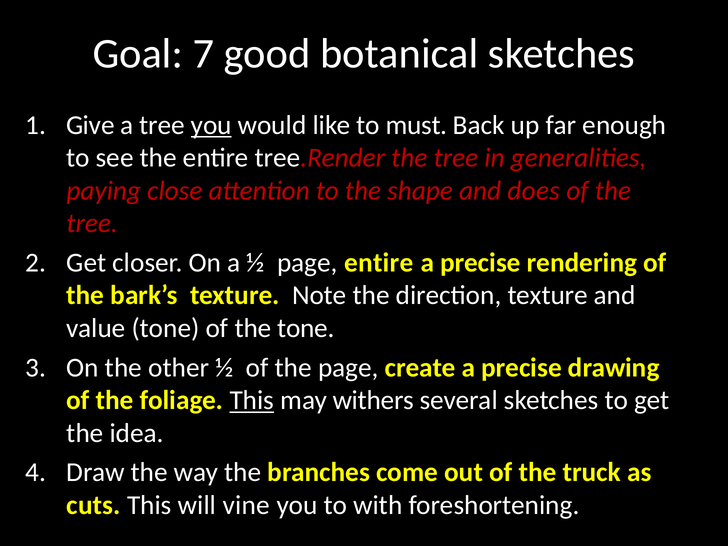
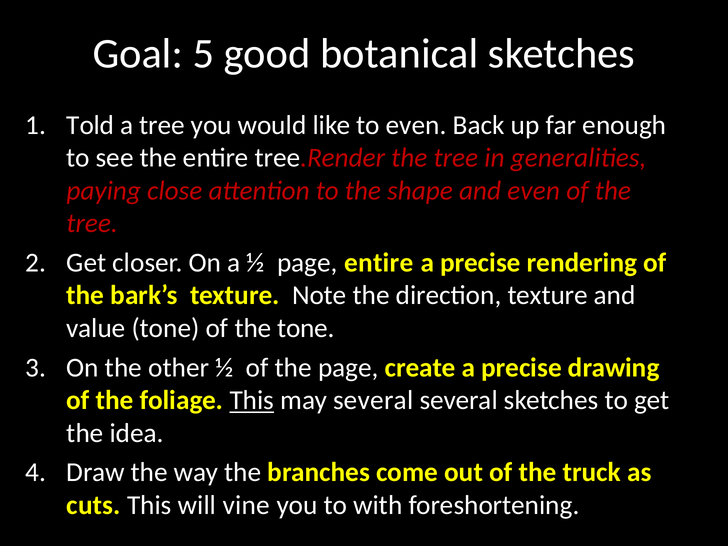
7: 7 -> 5
Give: Give -> Told
you at (211, 125) underline: present -> none
to must: must -> even
and does: does -> even
may withers: withers -> several
